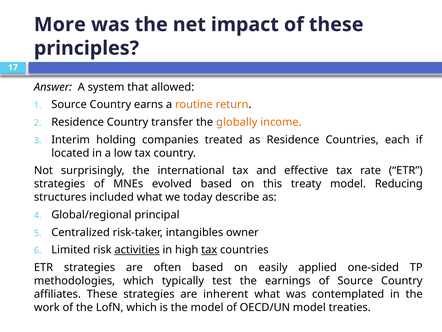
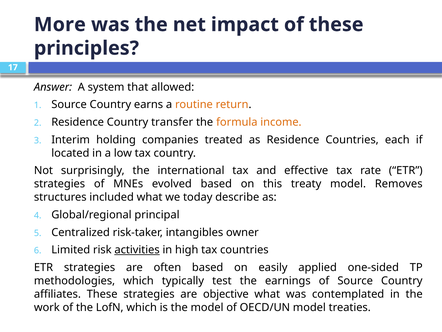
globally: globally -> formula
Reducing: Reducing -> Removes
tax at (209, 250) underline: present -> none
inherent: inherent -> objective
